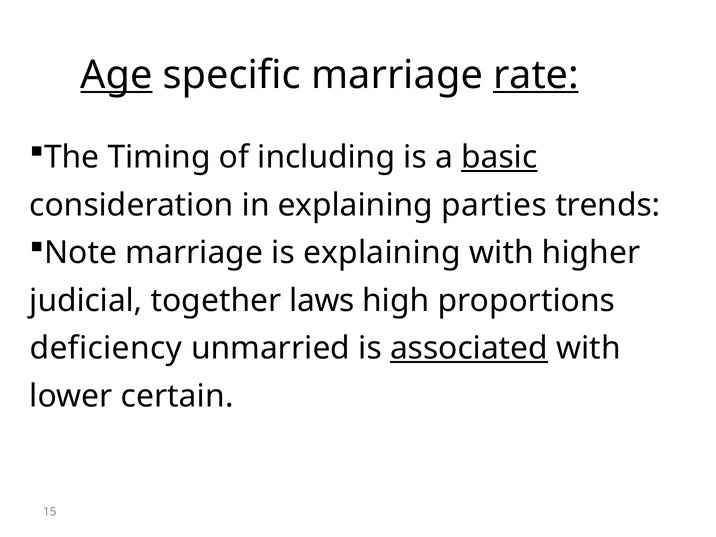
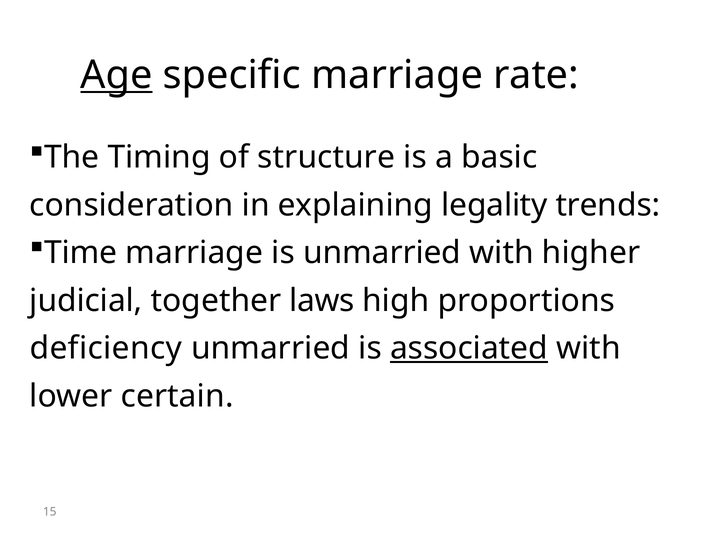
rate underline: present -> none
including: including -> structure
basic underline: present -> none
parties: parties -> legality
Note: Note -> Time
is explaining: explaining -> unmarried
